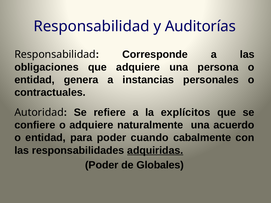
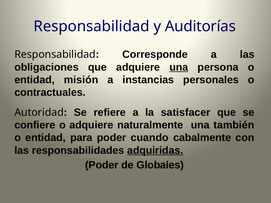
una at (179, 67) underline: none -> present
genera: genera -> misión
explícitos: explícitos -> satisfacer
acuerdo: acuerdo -> también
